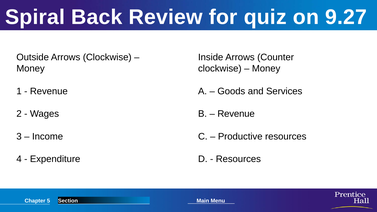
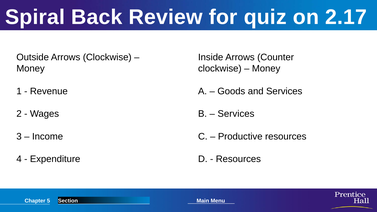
9.27: 9.27 -> 2.17
Revenue at (236, 114): Revenue -> Services
